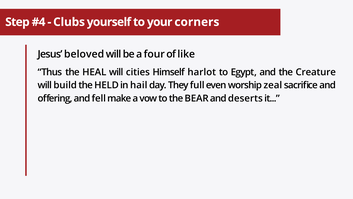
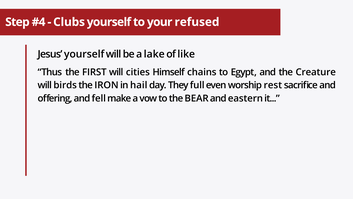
corners: corners -> refused
Jesus beloved: beloved -> yourself
four: four -> lake
HEAL: HEAL -> FIRST
harlot: harlot -> chains
build: build -> birds
HELD: HELD -> IRON
zeal: zeal -> rest
deserts: deserts -> eastern
